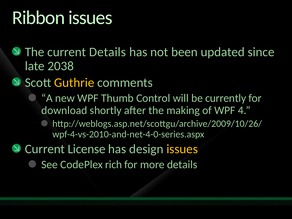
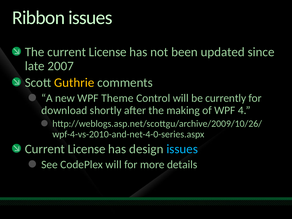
The current Details: Details -> License
2038: 2038 -> 2007
Thumb: Thumb -> Theme
issues at (182, 149) colour: yellow -> light blue
CodePlex rich: rich -> will
